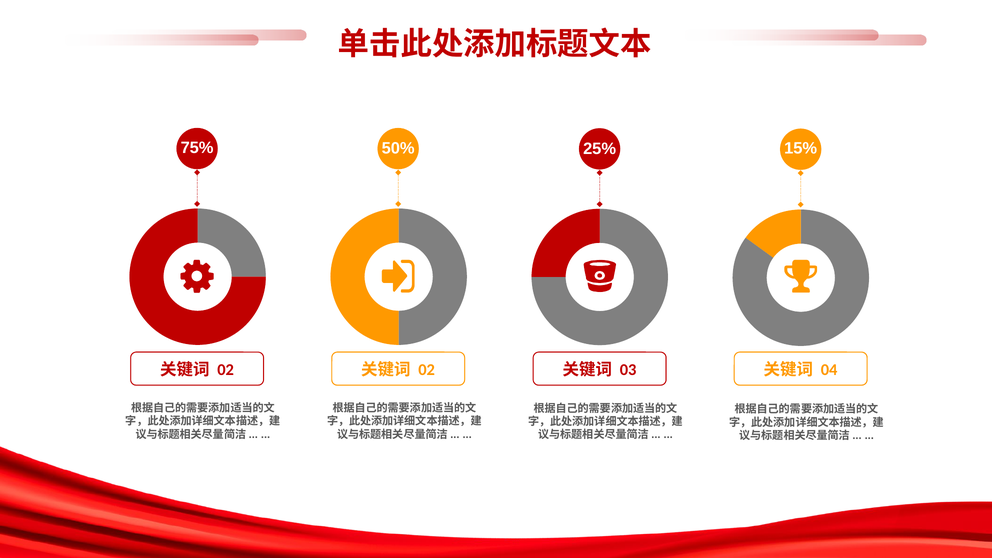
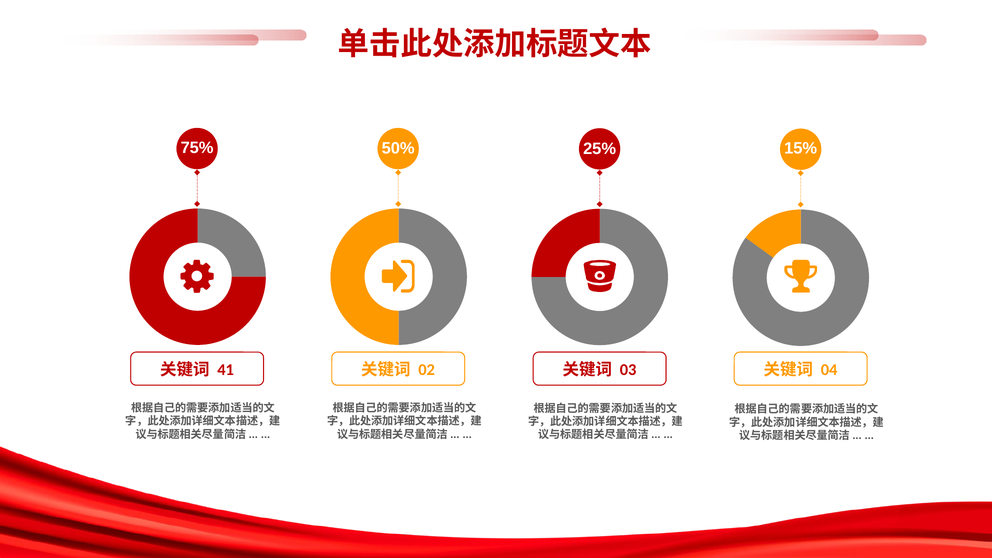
02 at (226, 370): 02 -> 41
